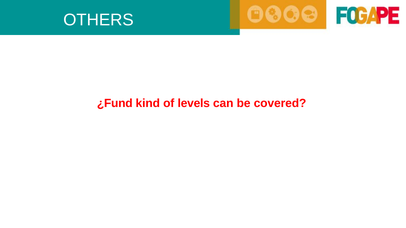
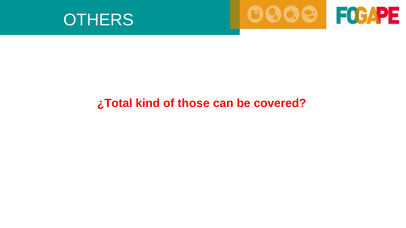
¿Fund: ¿Fund -> ¿Total
levels: levels -> those
